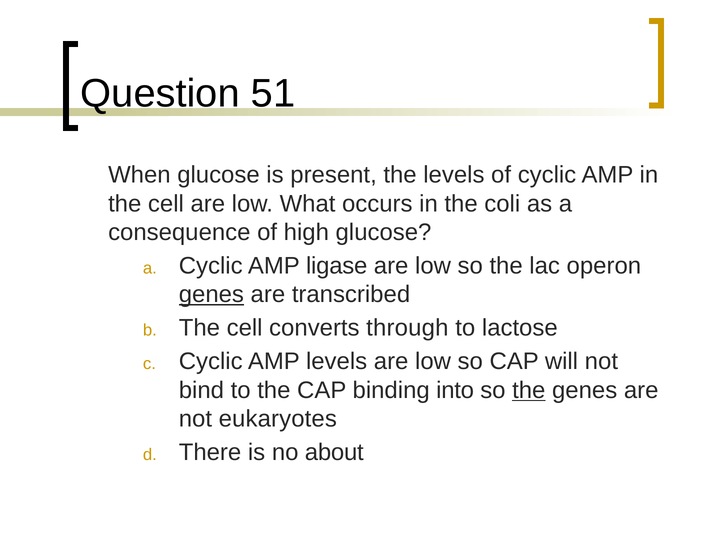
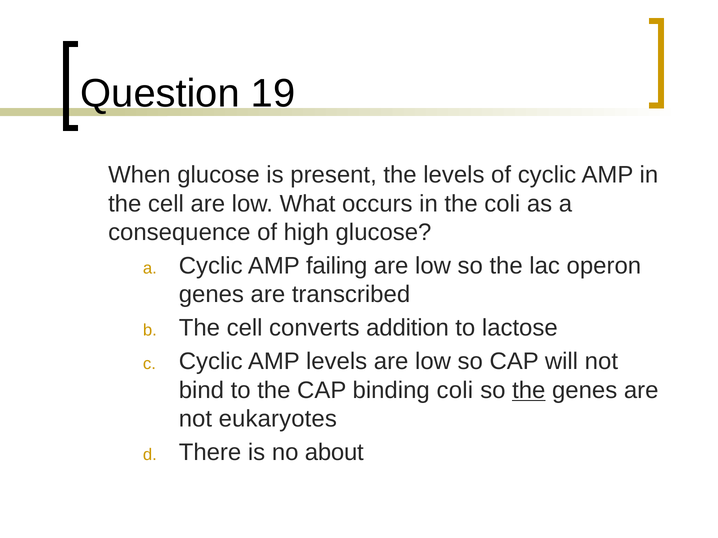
51: 51 -> 19
ligase: ligase -> failing
genes at (211, 295) underline: present -> none
through: through -> addition
binding into: into -> coli
